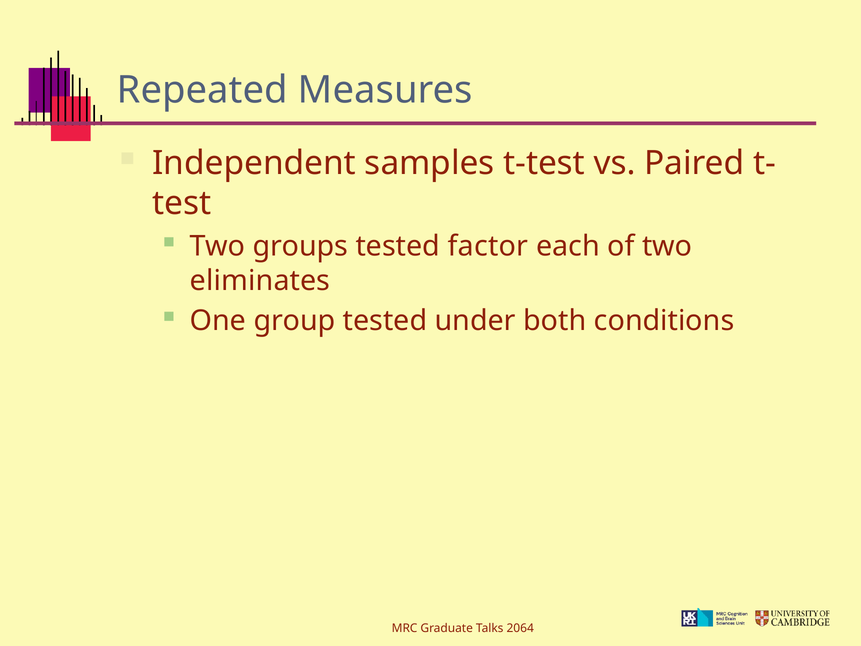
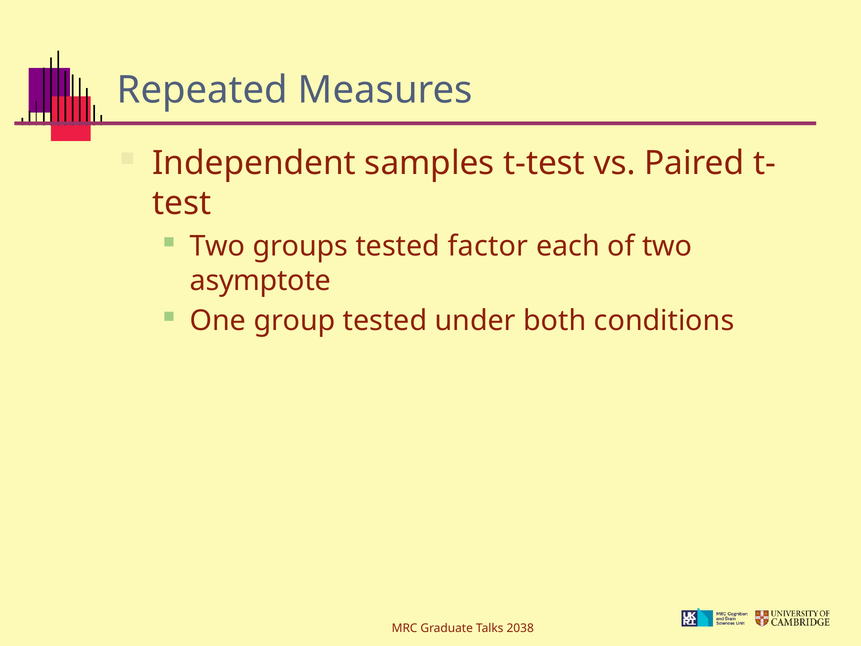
eliminates: eliminates -> asymptote
2064: 2064 -> 2038
